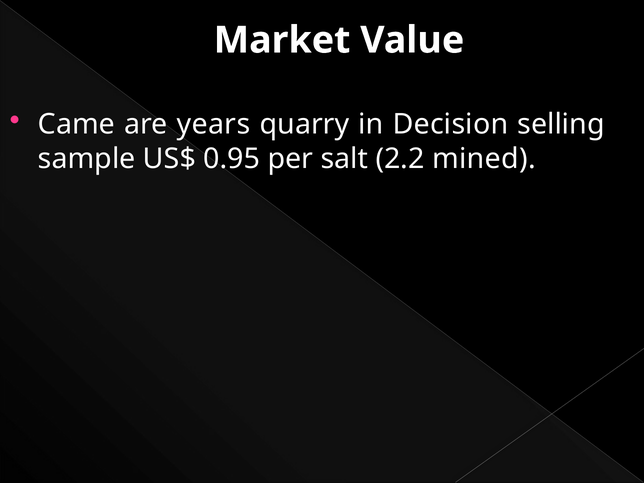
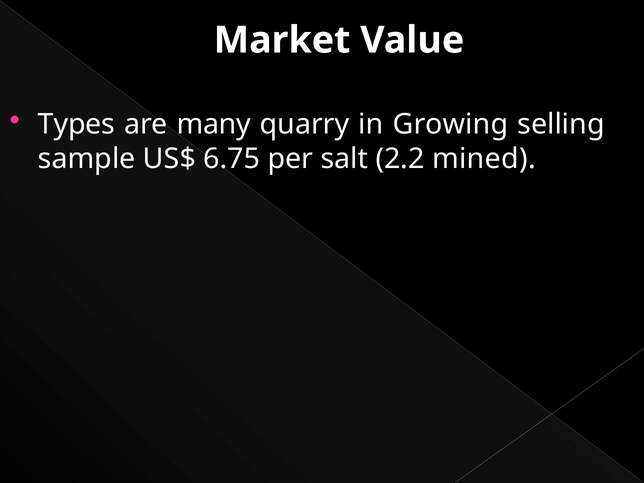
Came: Came -> Types
years: years -> many
Decision: Decision -> Growing
0.95: 0.95 -> 6.75
